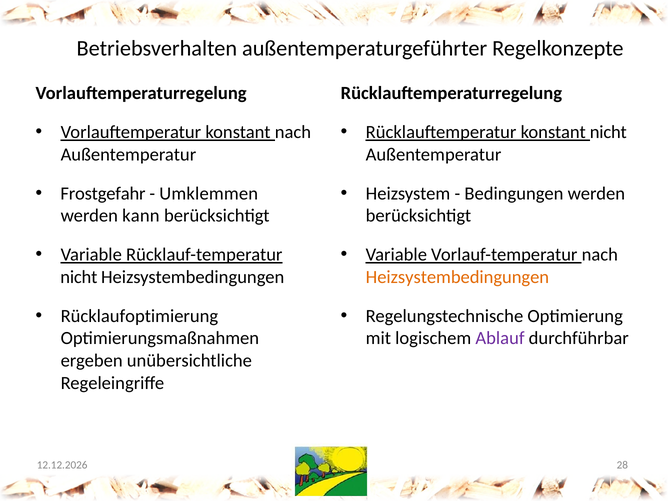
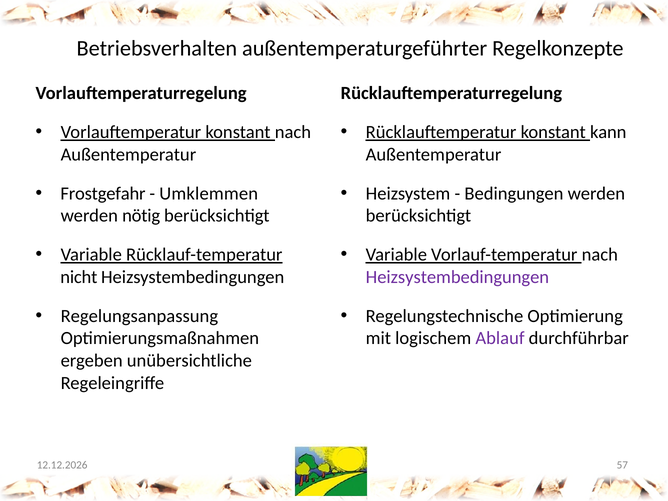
konstant nicht: nicht -> kann
kann: kann -> nötig
Heizsystembedingungen at (457, 277) colour: orange -> purple
Rücklaufoptimierung: Rücklaufoptimierung -> Regelungsanpassung
28: 28 -> 57
